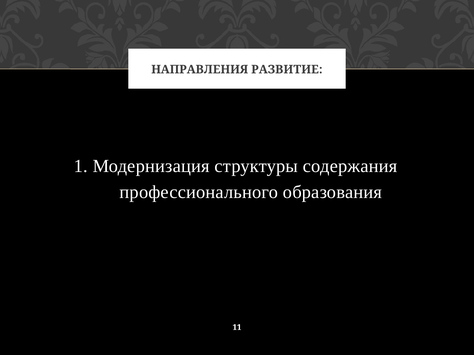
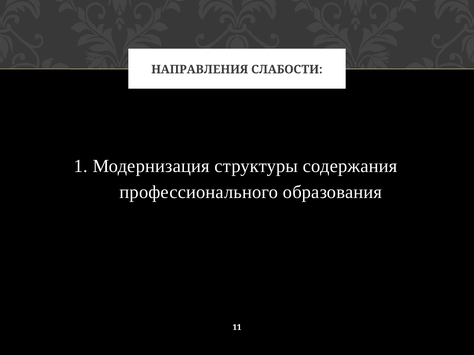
РАЗВИТИЕ: РАЗВИТИЕ -> СЛАБОСТИ
